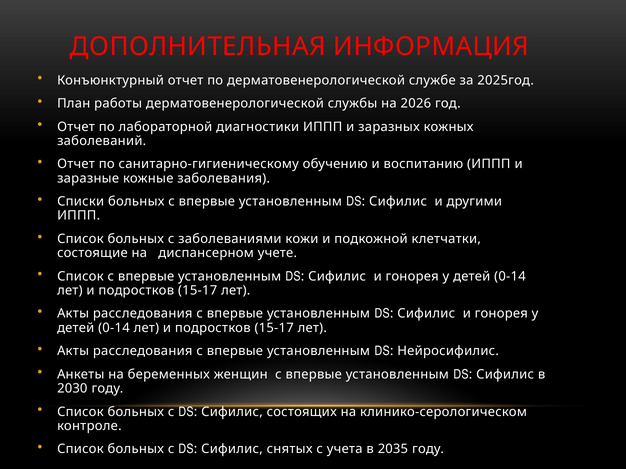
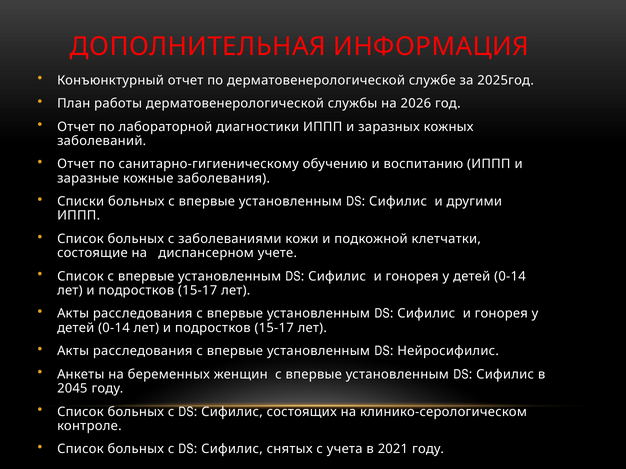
2030: 2030 -> 2045
2035: 2035 -> 2021
